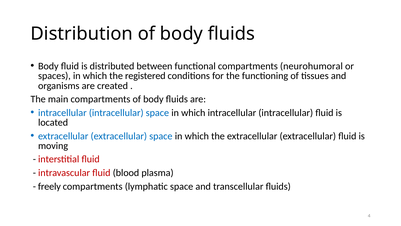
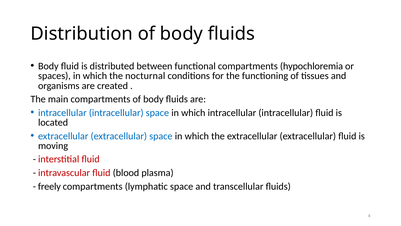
neurohumoral: neurohumoral -> hypochloremia
registered: registered -> nocturnal
